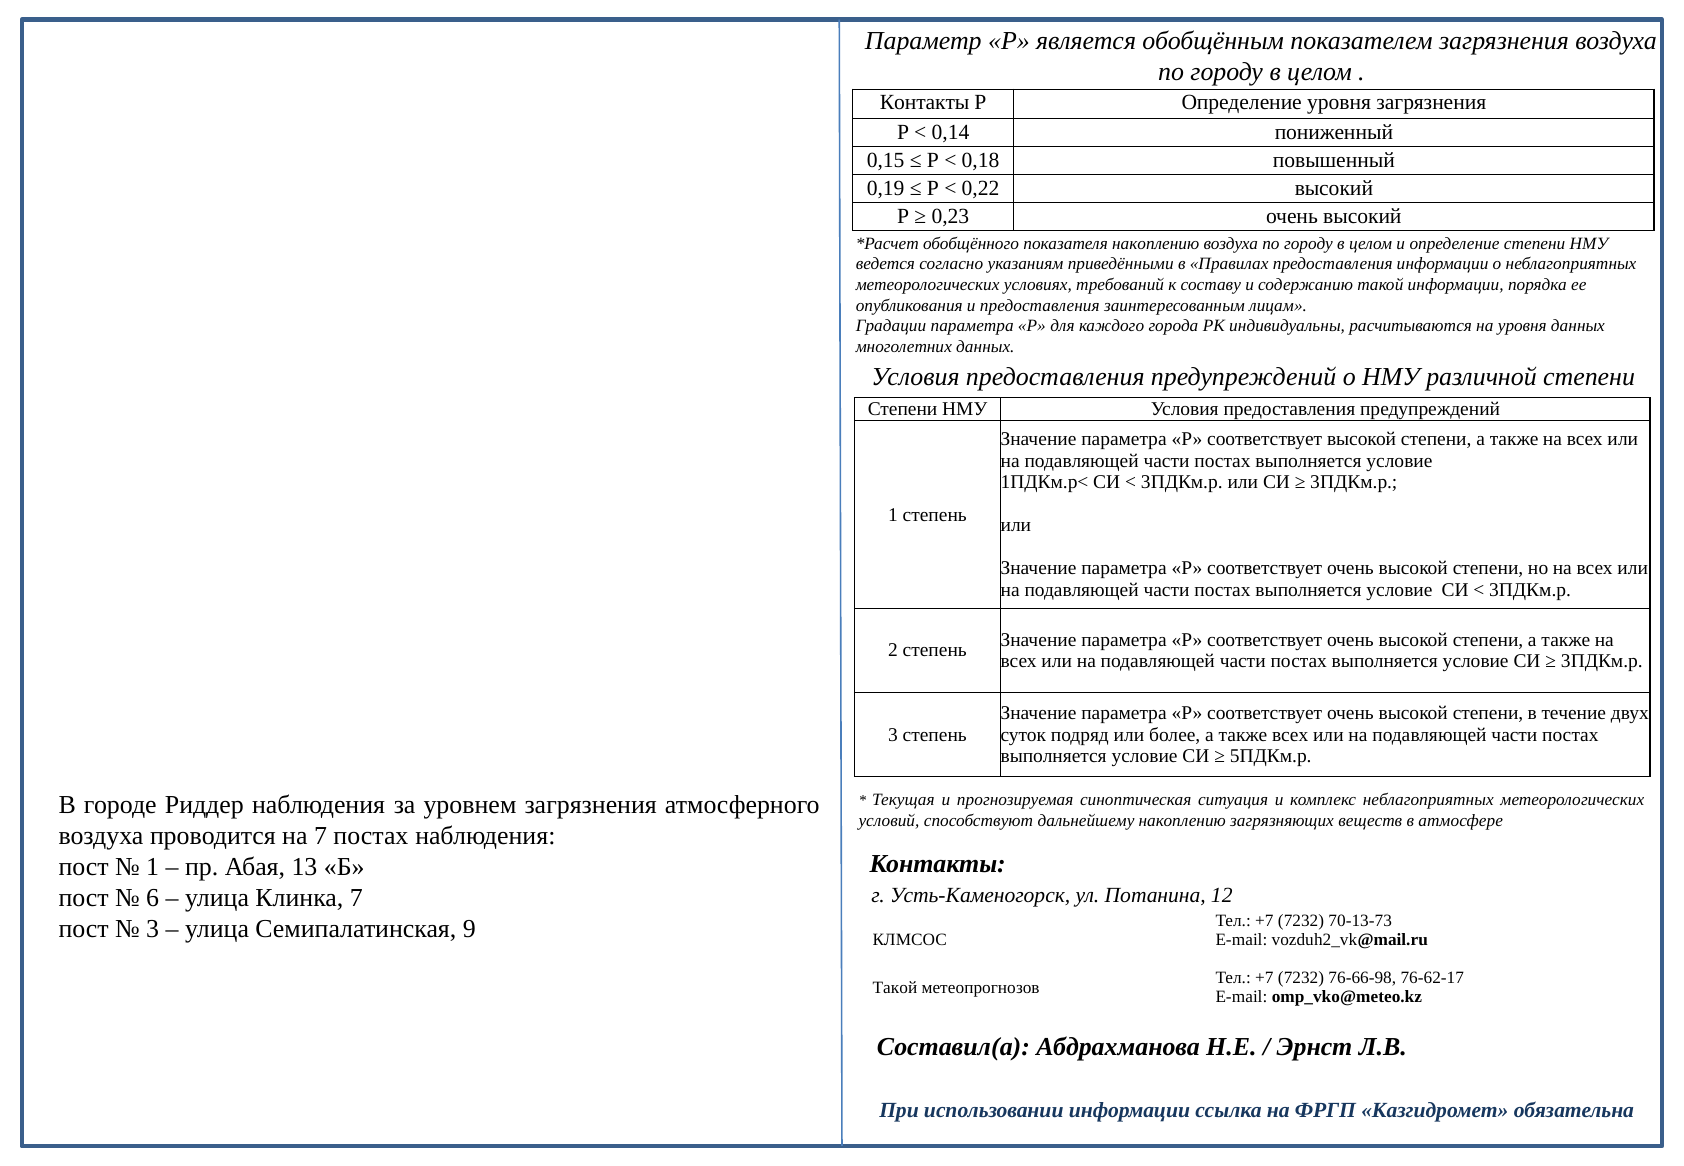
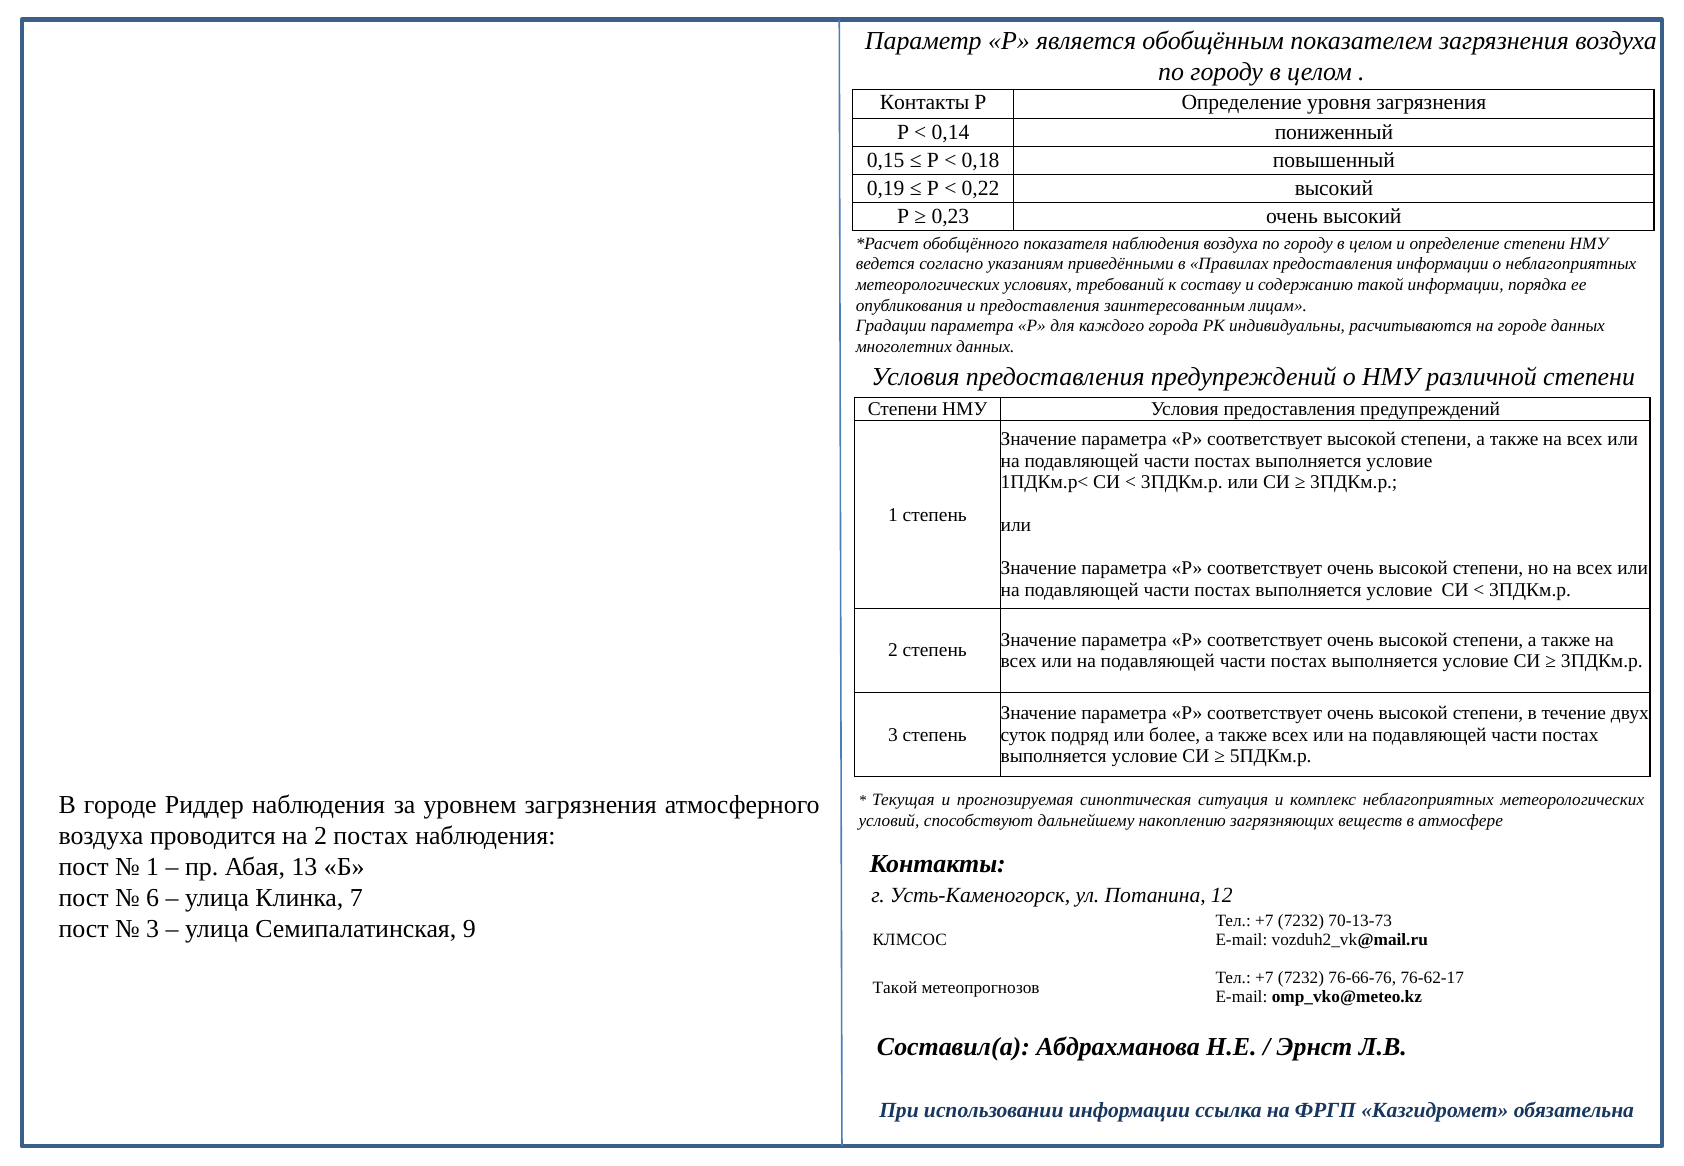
показателя накоплению: накоплению -> наблюдения
на уровня: уровня -> городе
на 7: 7 -> 2
76-66-98: 76-66-98 -> 76-66-76
